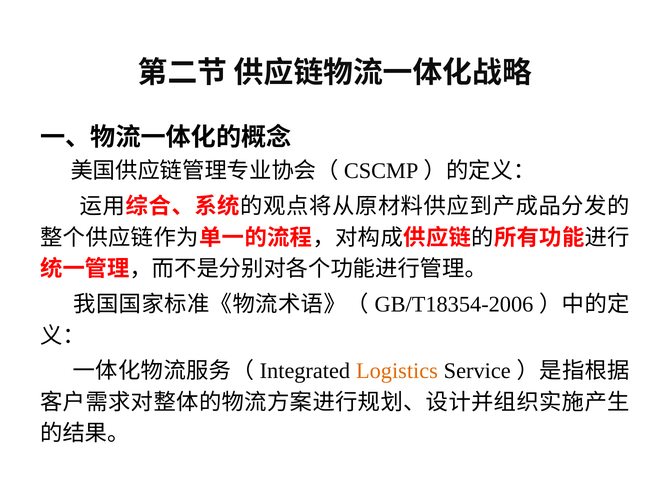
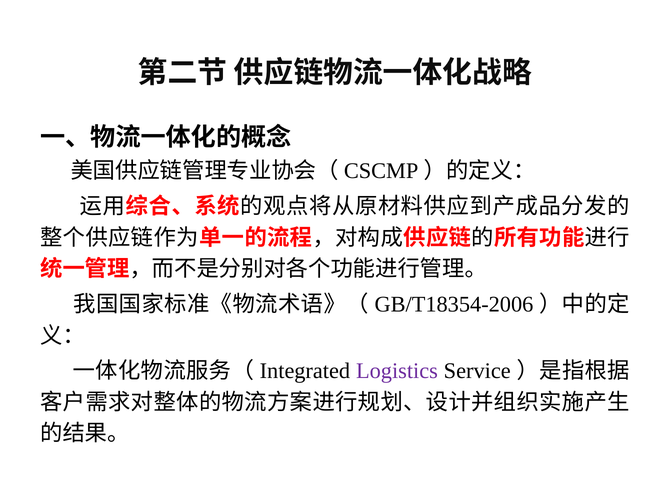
Logistics colour: orange -> purple
